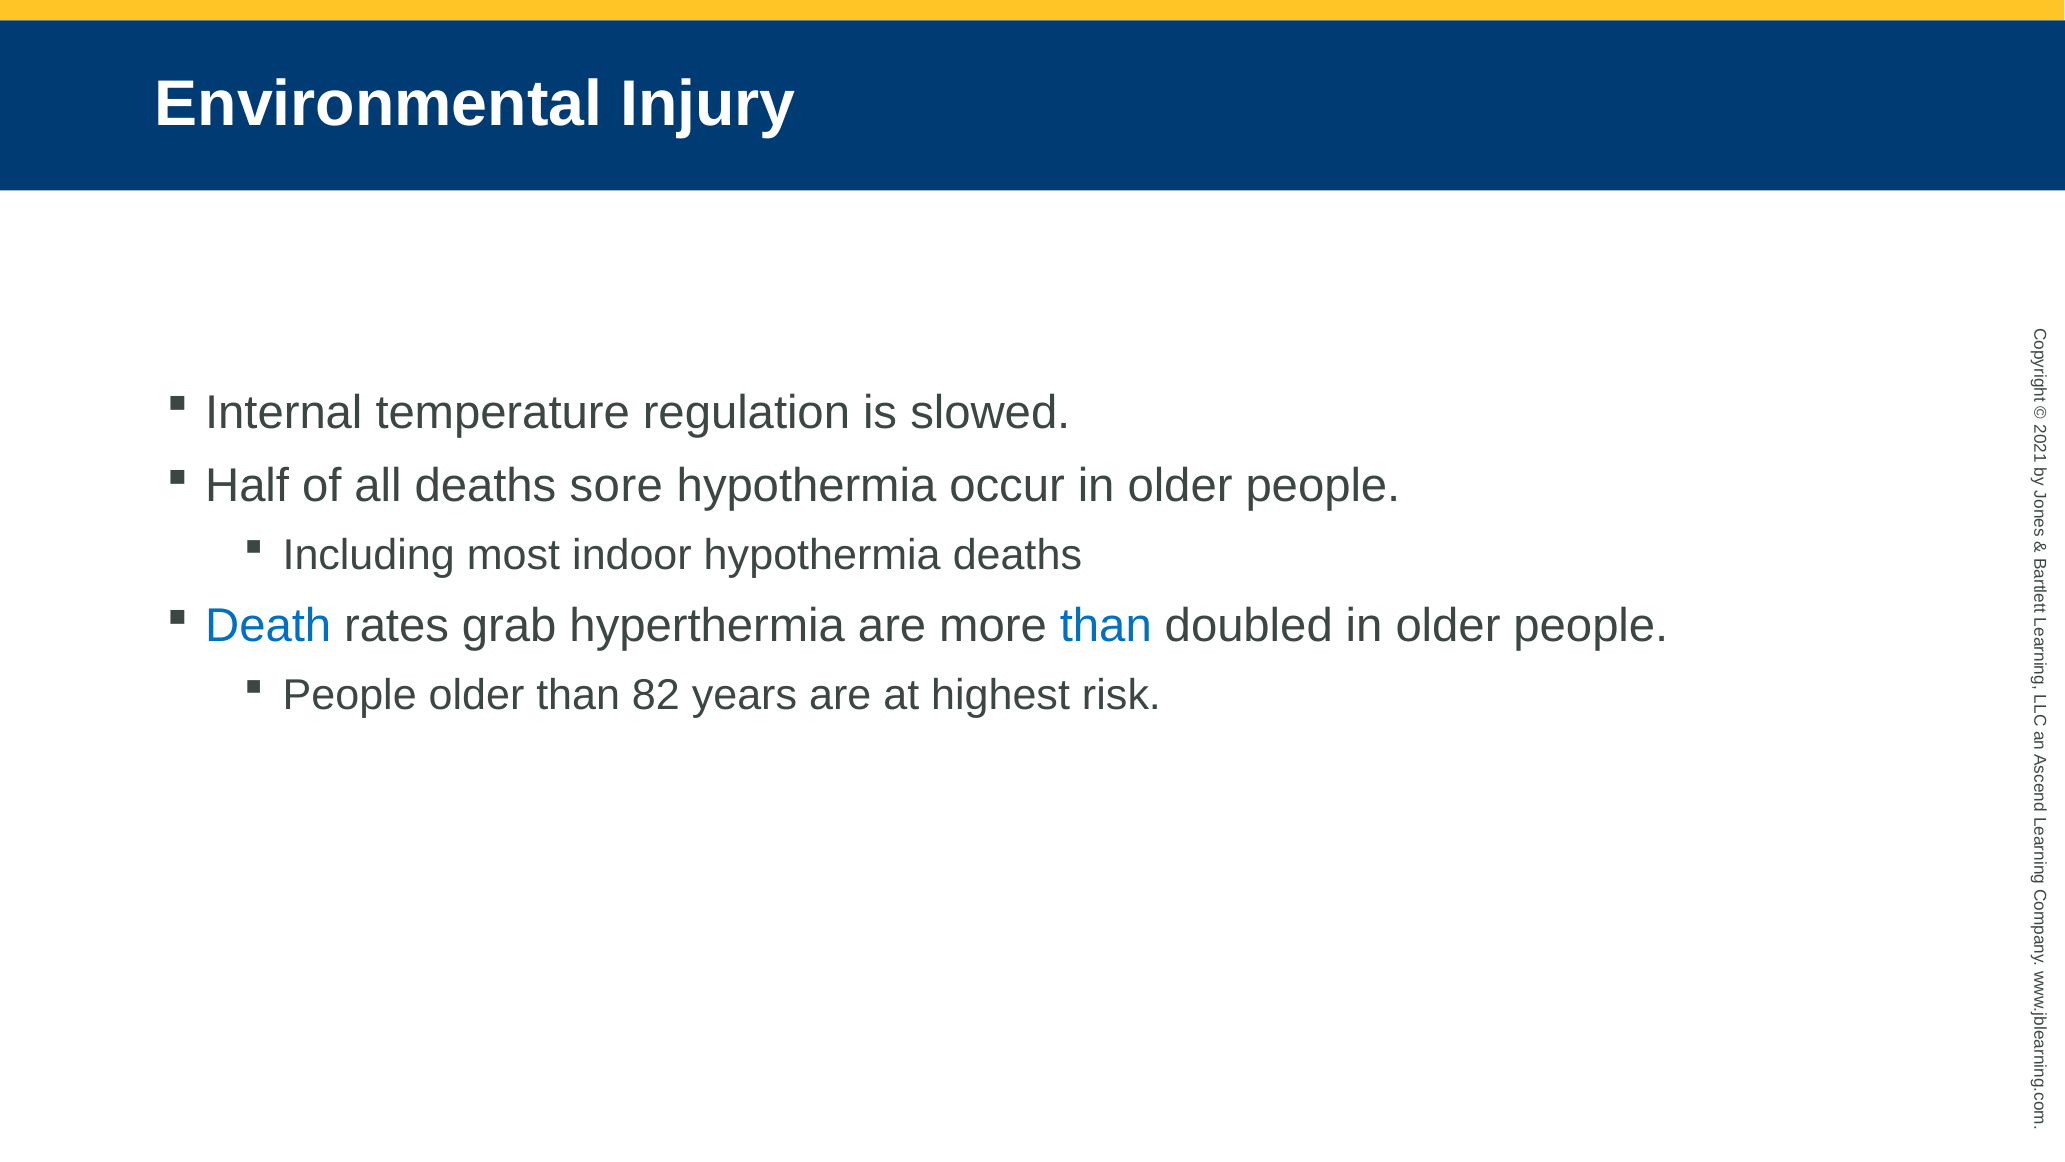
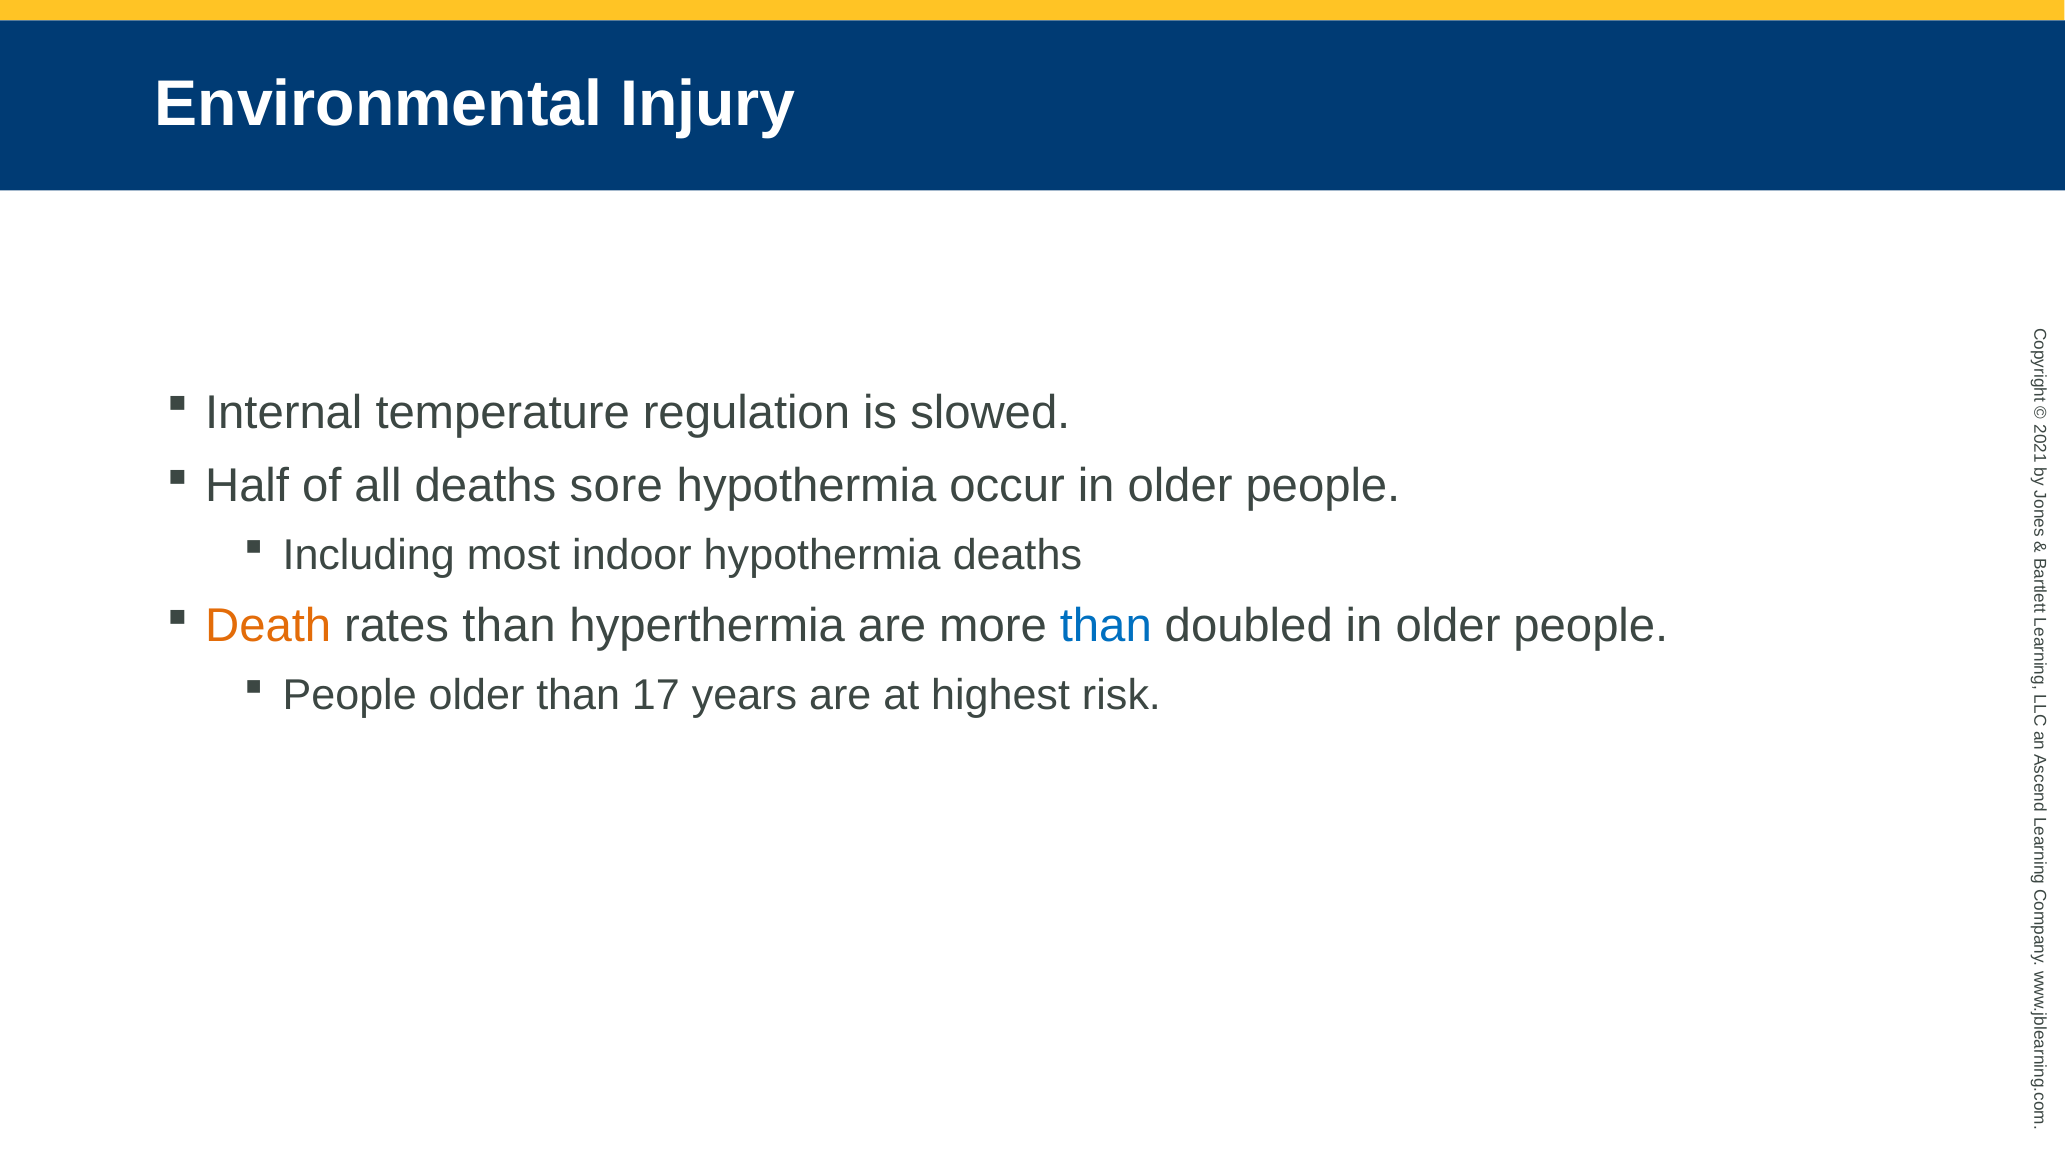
Death colour: blue -> orange
rates grab: grab -> than
82: 82 -> 17
